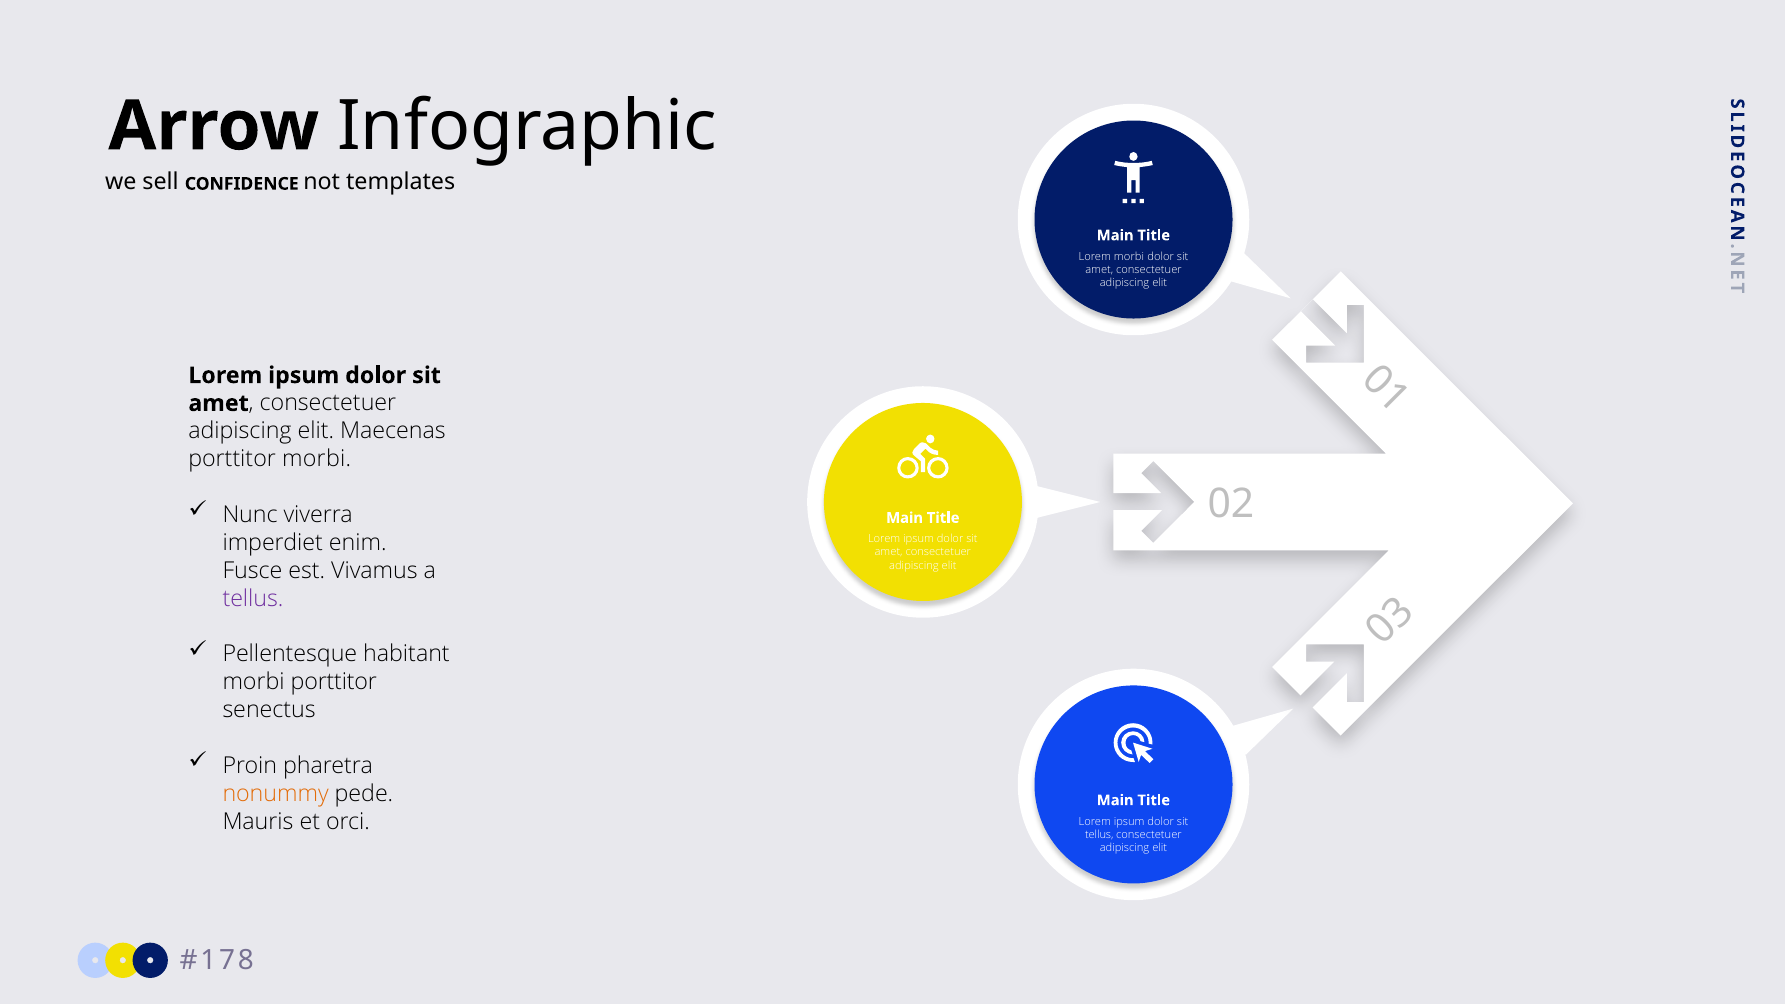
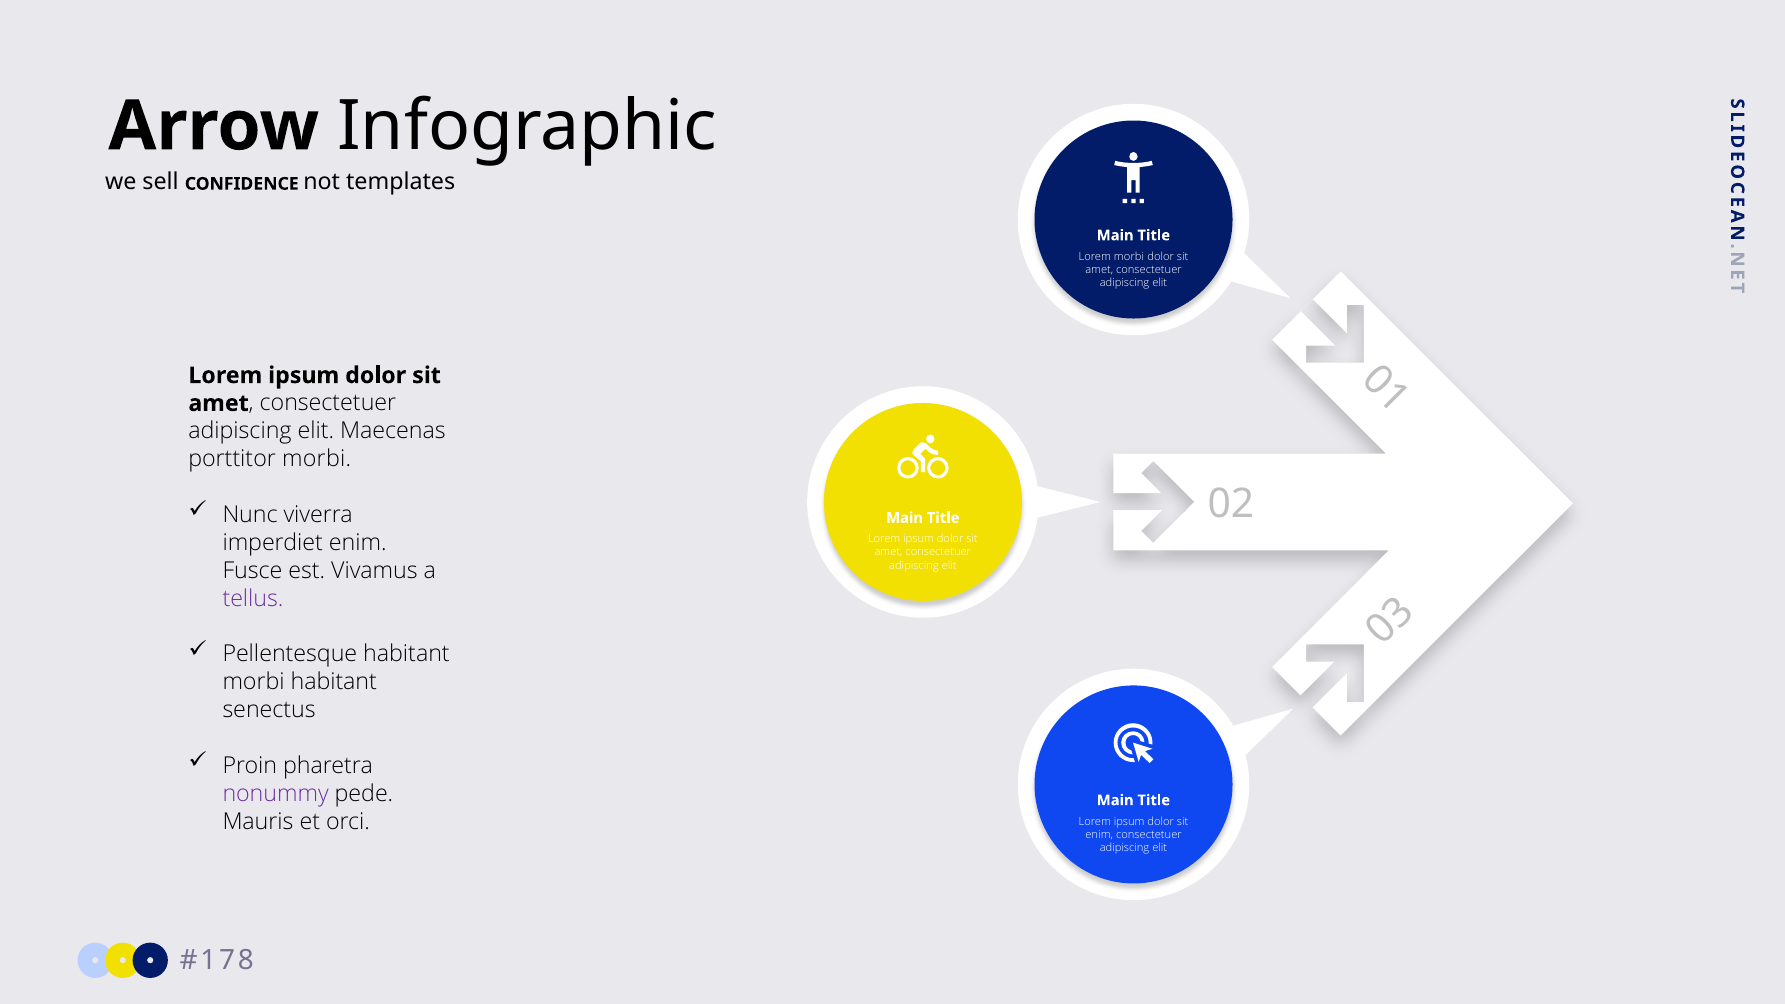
morbi porttitor: porttitor -> habitant
nonummy colour: orange -> purple
tellus at (1099, 835): tellus -> enim
